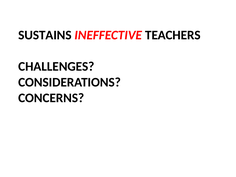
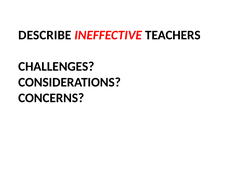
SUSTAINS: SUSTAINS -> DESCRIBE
